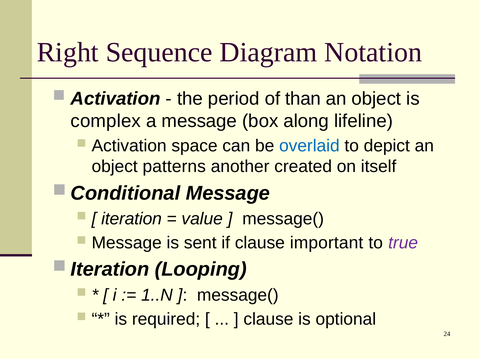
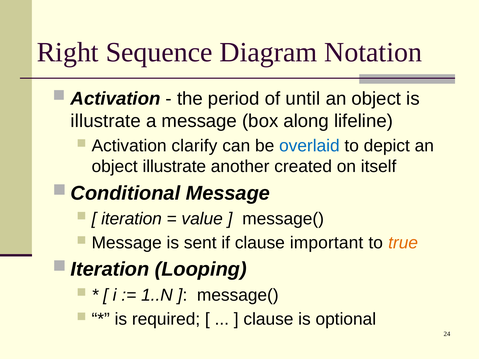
than: than -> until
complex at (106, 121): complex -> illustrate
space: space -> clarify
object patterns: patterns -> illustrate
true colour: purple -> orange
